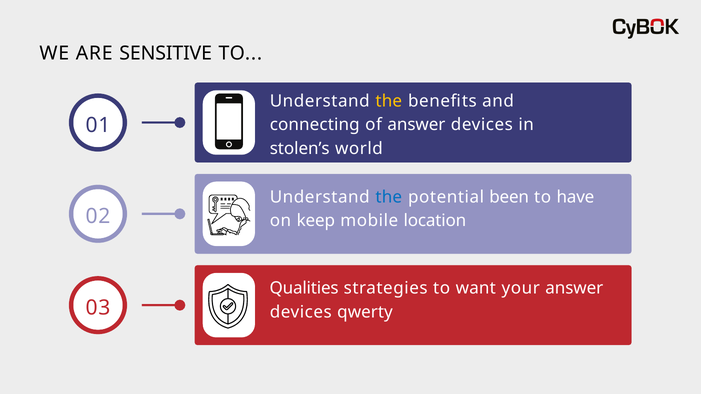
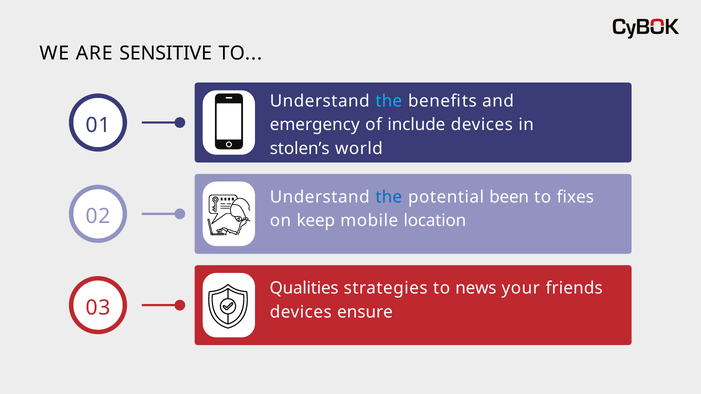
the at (389, 101) colour: yellow -> light blue
connecting: connecting -> emergency
of answer: answer -> include
have: have -> fixes
want: want -> news
your answer: answer -> friends
qwerty: qwerty -> ensure
